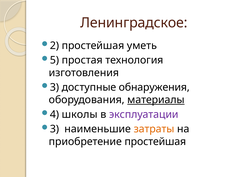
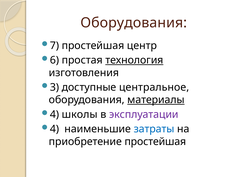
Ленинградское at (134, 23): Ленинградское -> Оборудования
2: 2 -> 7
уметь: уметь -> центр
5: 5 -> 6
технология underline: none -> present
обнаружения: обнаружения -> центральное
3 at (54, 129): 3 -> 4
затраты colour: orange -> blue
